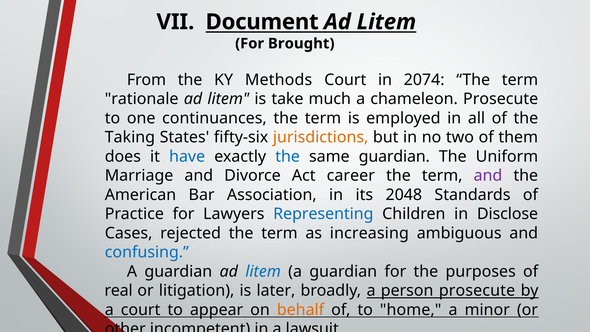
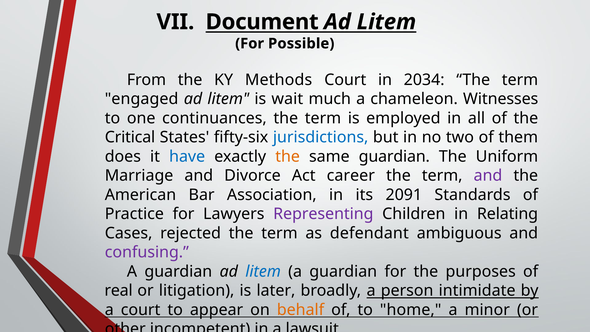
Brought: Brought -> Possible
2074: 2074 -> 2034
rationale: rationale -> engaged
take: take -> wait
chameleon Prosecute: Prosecute -> Witnesses
Taking: Taking -> Critical
jurisdictions colour: orange -> blue
the at (288, 156) colour: blue -> orange
2048: 2048 -> 2091
Representing colour: blue -> purple
Disclose: Disclose -> Relating
increasing: increasing -> defendant
confusing colour: blue -> purple
person prosecute: prosecute -> intimidate
